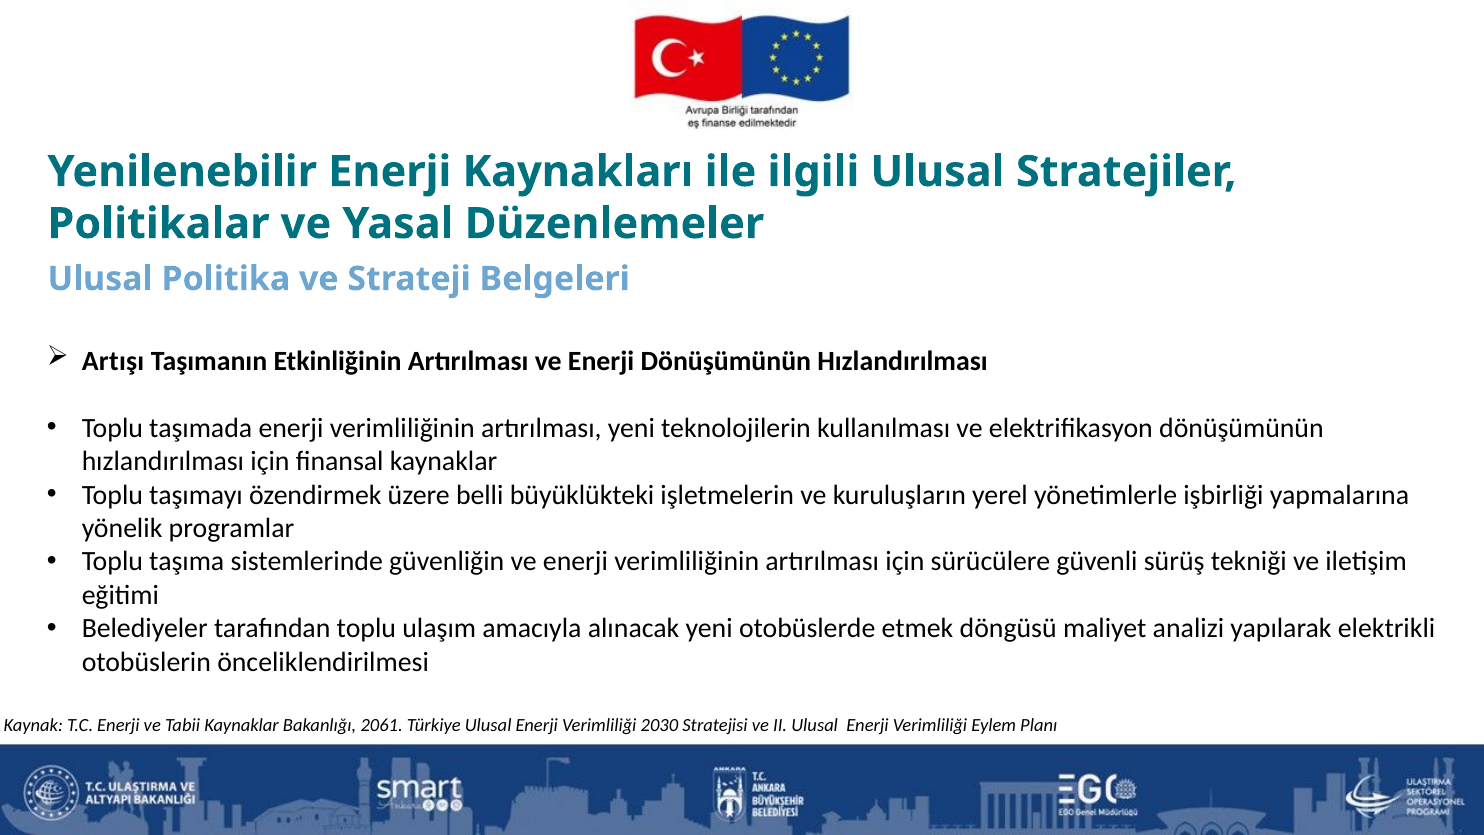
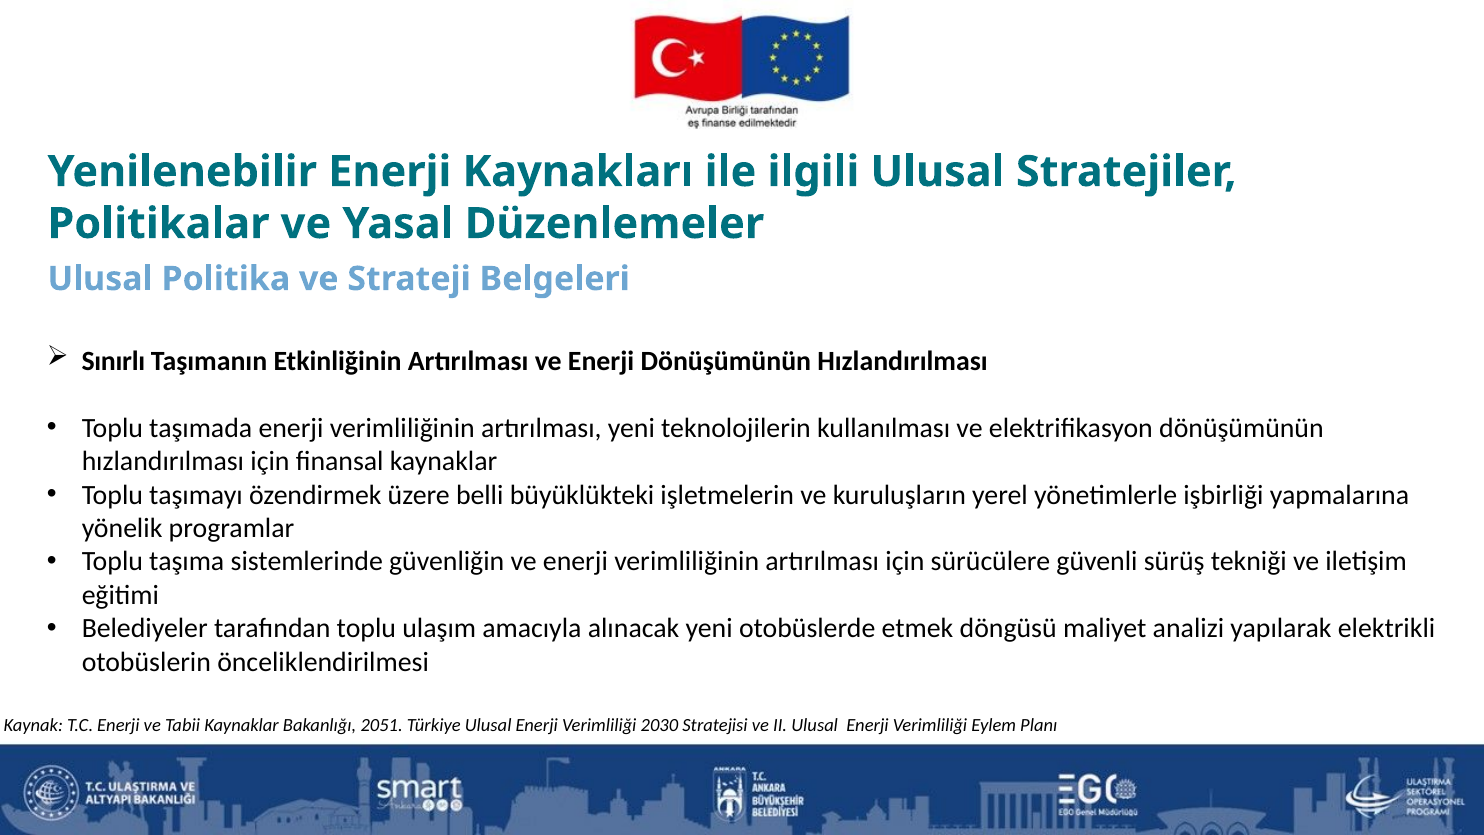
Artışı: Artışı -> Sınırlı
2061: 2061 -> 2051
